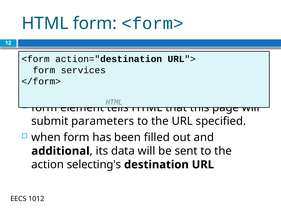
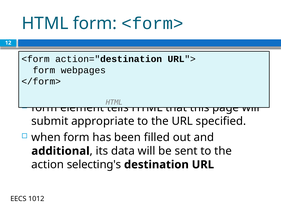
services: services -> webpages
parameters: parameters -> appropriate
